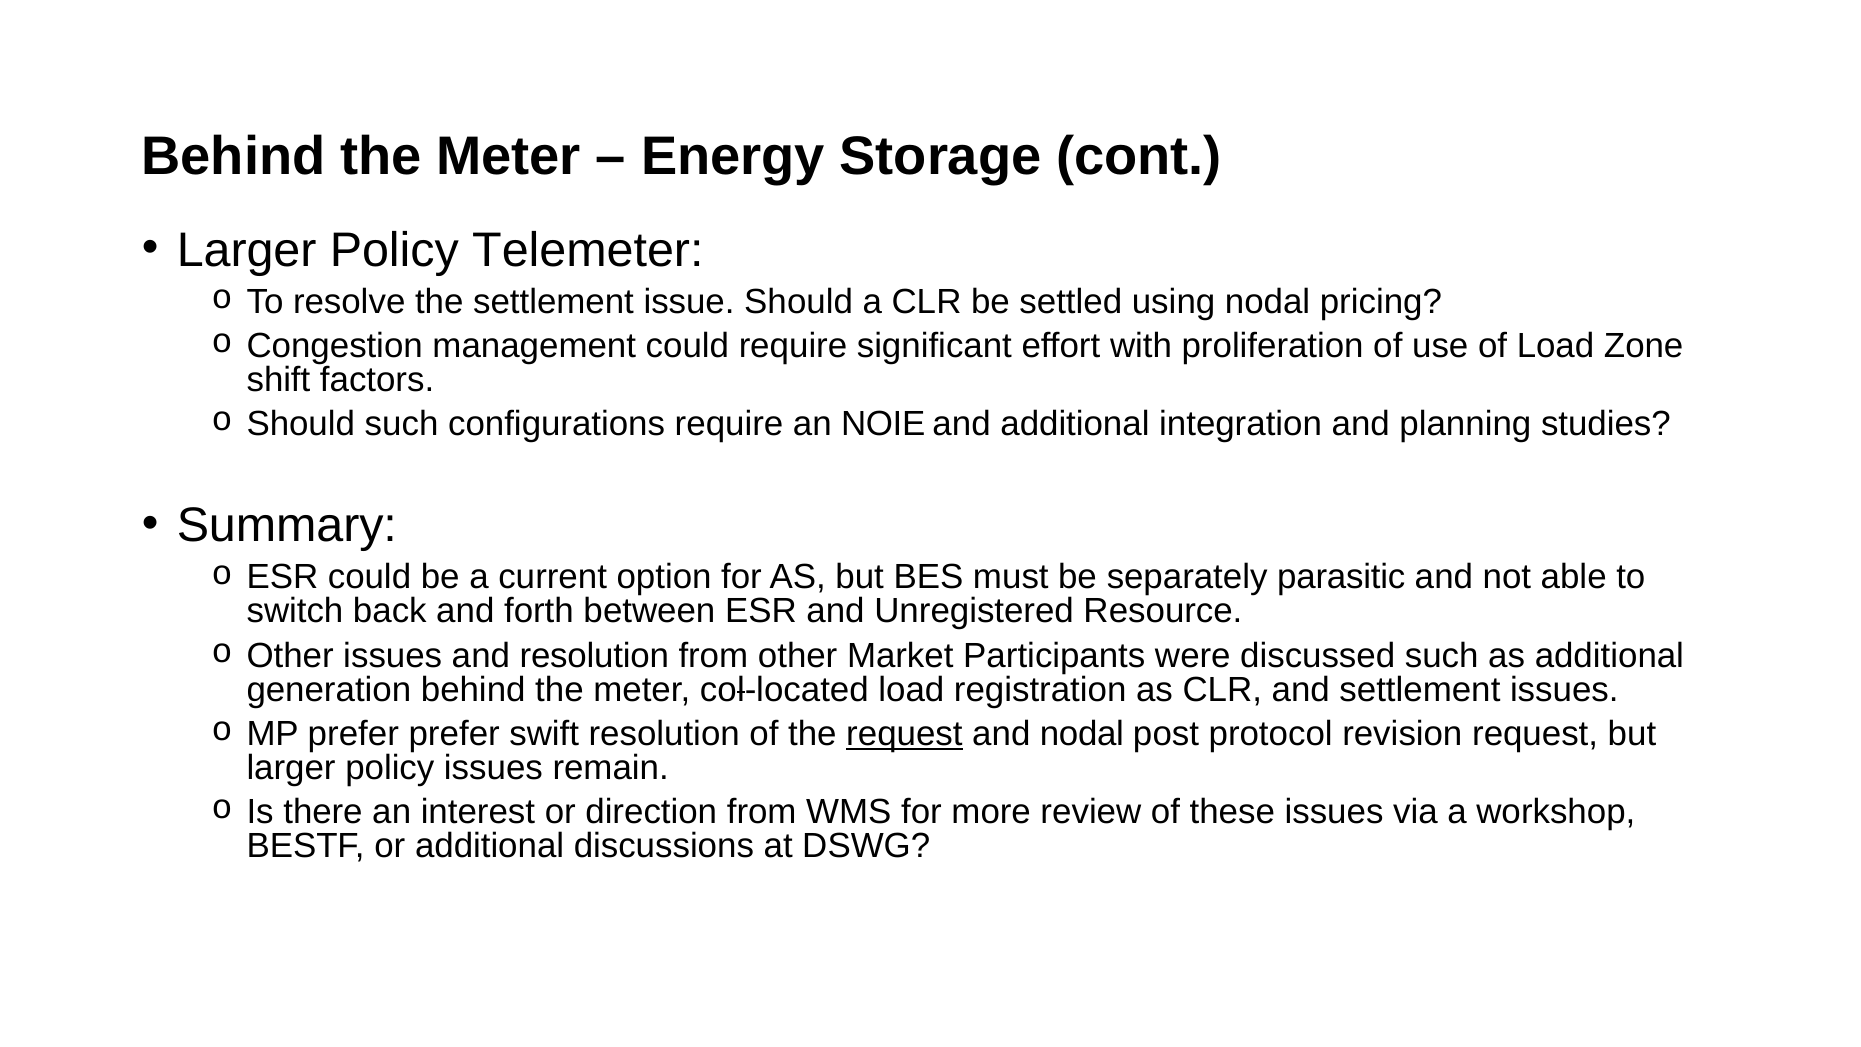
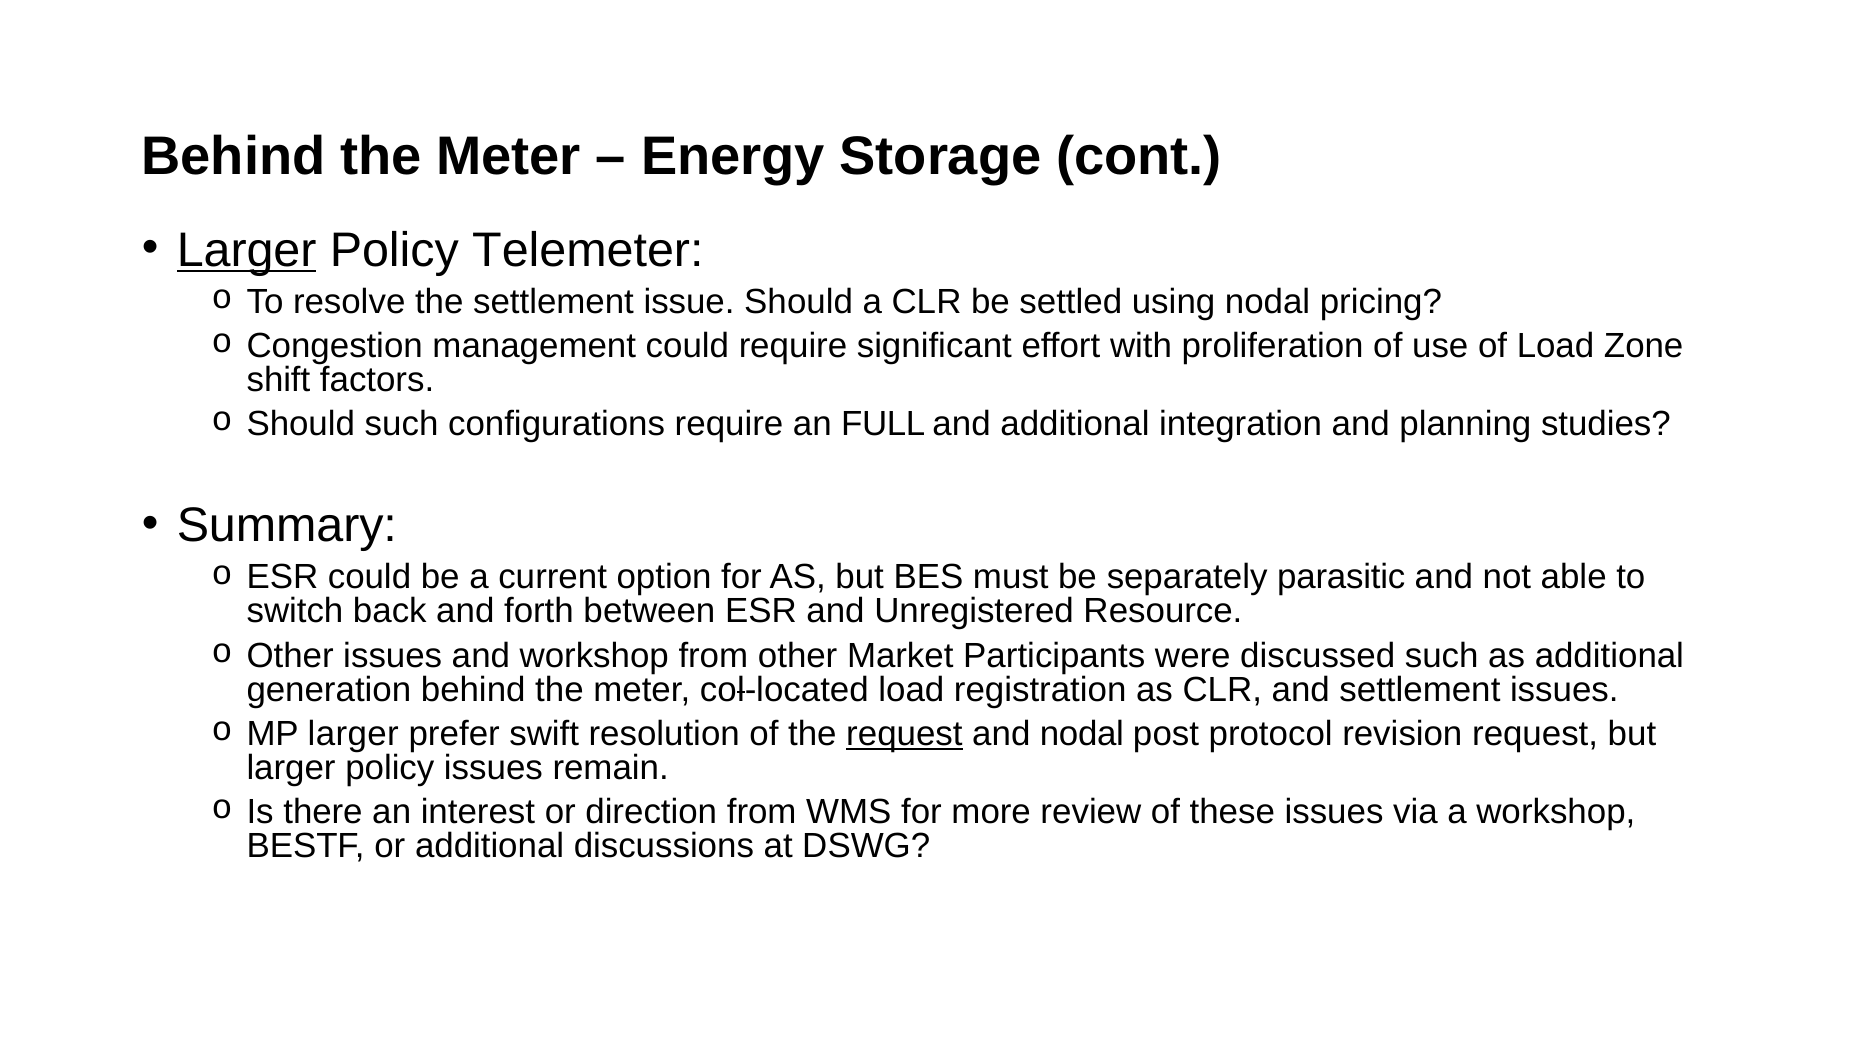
Larger at (247, 250) underline: none -> present
NOIE: NOIE -> FULL
and resolution: resolution -> workshop
MP prefer: prefer -> larger
